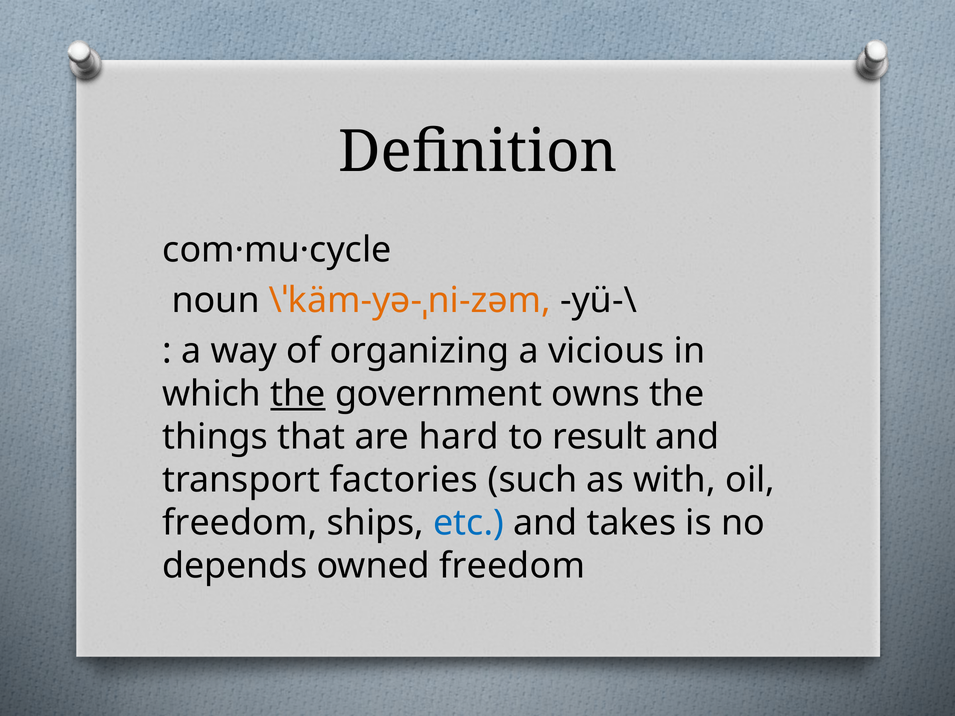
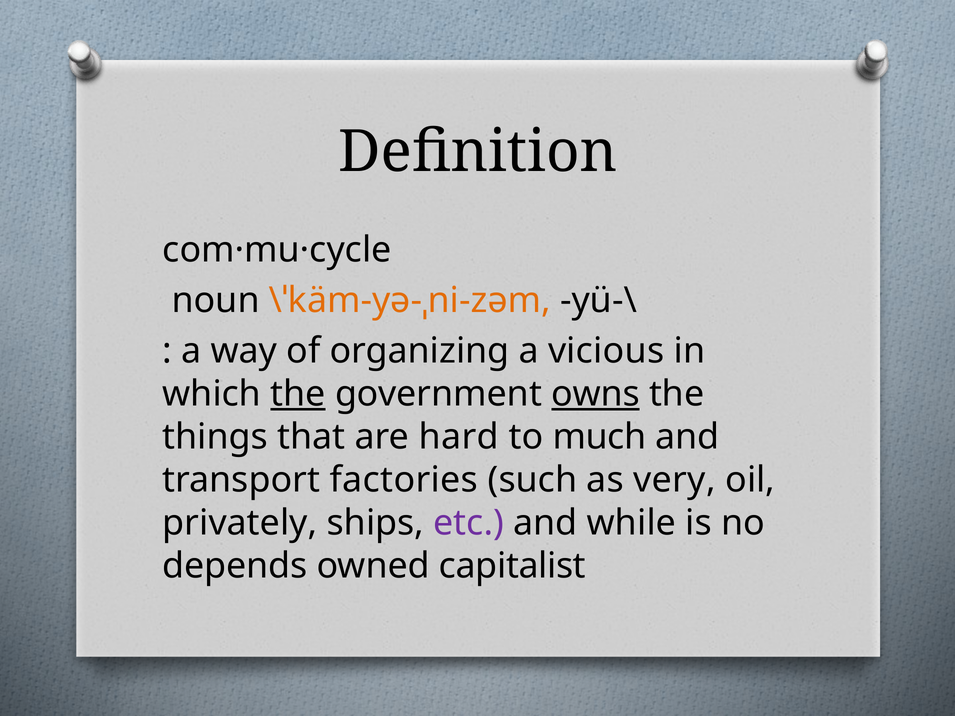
owns underline: none -> present
result: result -> much
with: with -> very
freedom at (240, 523): freedom -> privately
etc colour: blue -> purple
takes: takes -> while
owned freedom: freedom -> capitalist
